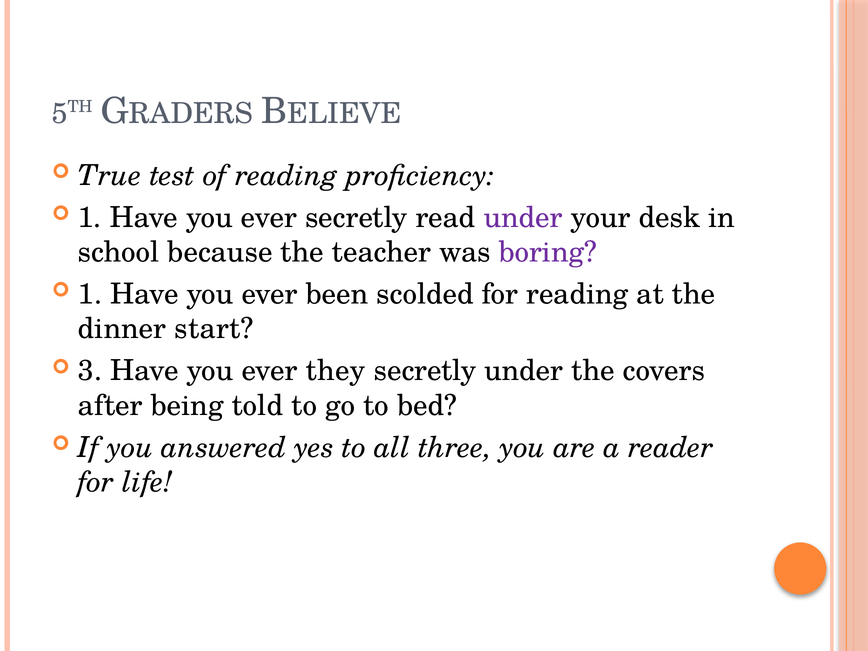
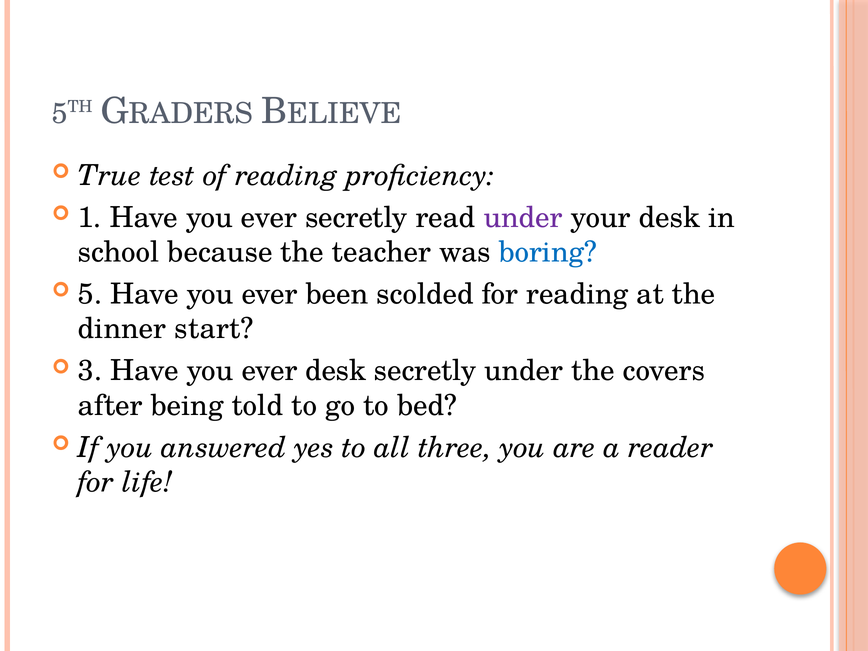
boring colour: purple -> blue
1 at (90, 294): 1 -> 5
ever they: they -> desk
